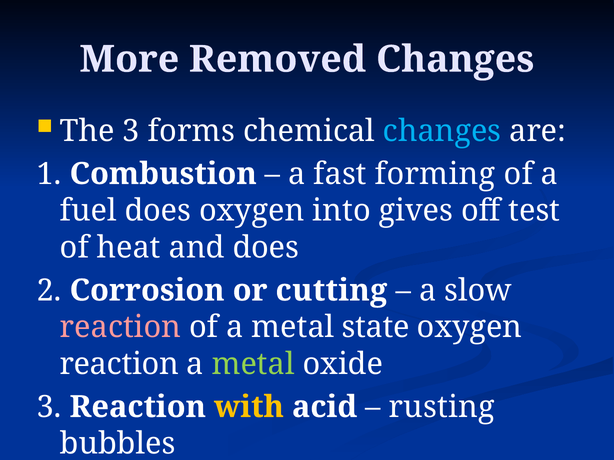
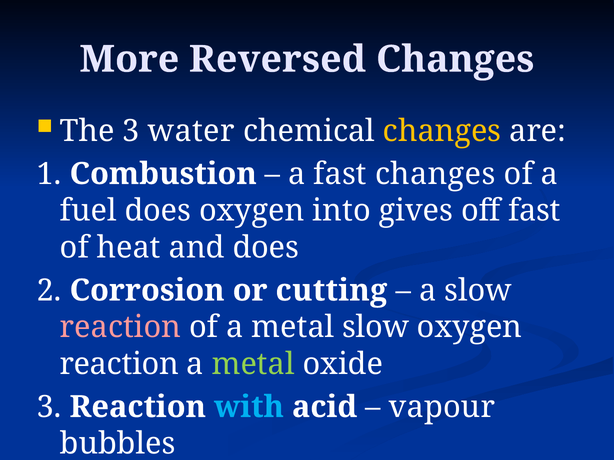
Removed: Removed -> Reversed
forms: forms -> water
changes at (442, 131) colour: light blue -> yellow
fast forming: forming -> changes
off test: test -> fast
metal state: state -> slow
with colour: yellow -> light blue
rusting: rusting -> vapour
